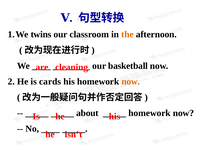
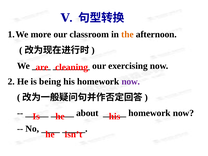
twins: twins -> more
basketball: basketball -> exercising
cards: cards -> being
now at (131, 82) colour: orange -> purple
